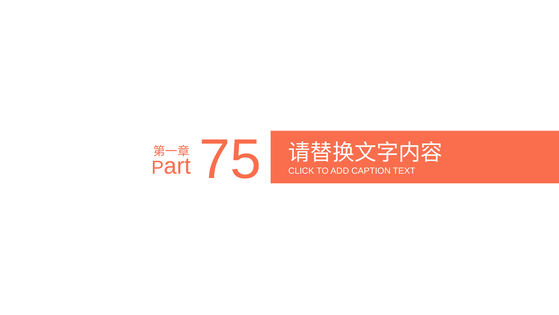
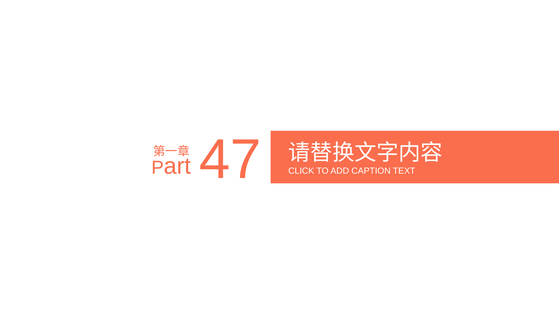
75: 75 -> 47
